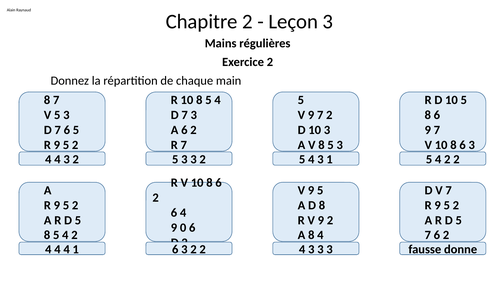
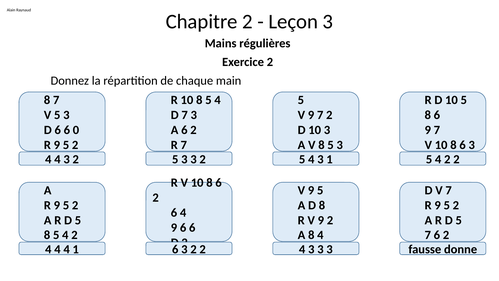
7 at (58, 130): 7 -> 6
6 5: 5 -> 0
0 at (183, 227): 0 -> 6
